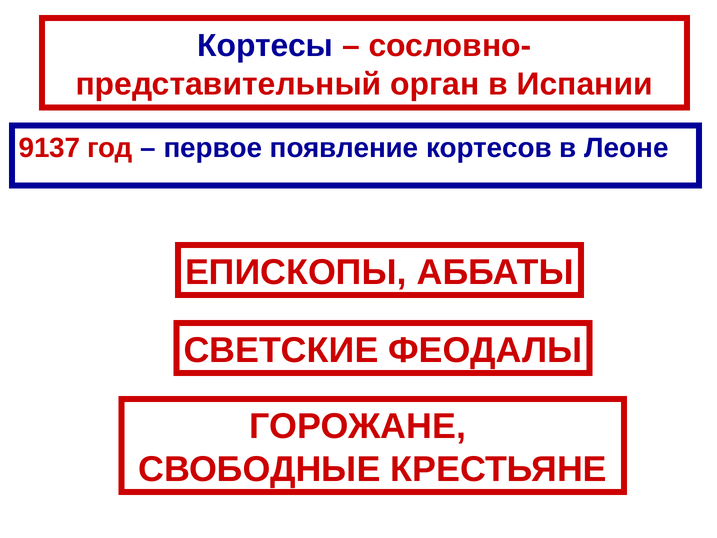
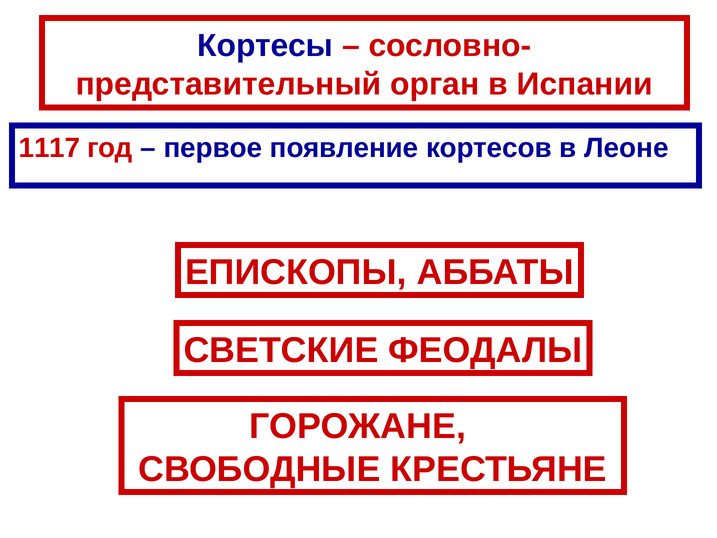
9137: 9137 -> 1117
